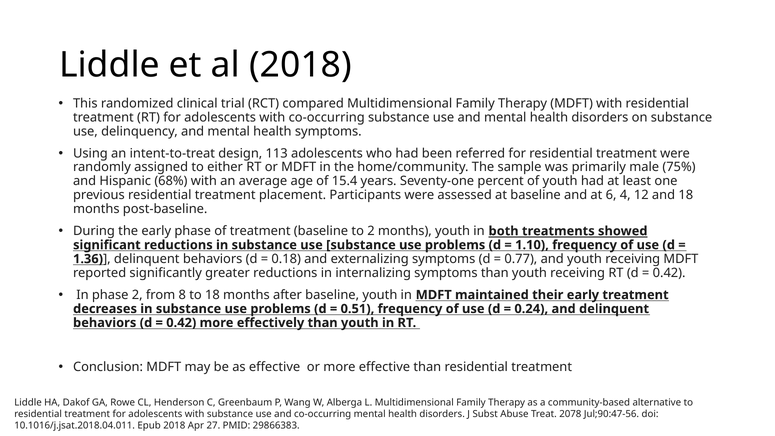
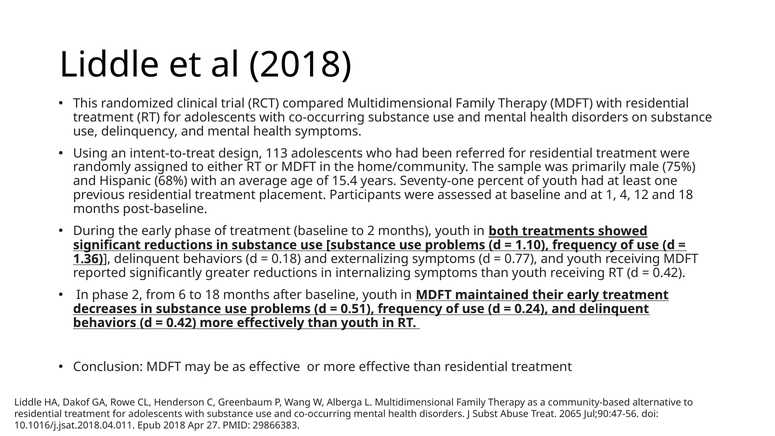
6: 6 -> 1
8: 8 -> 6
2078: 2078 -> 2065
